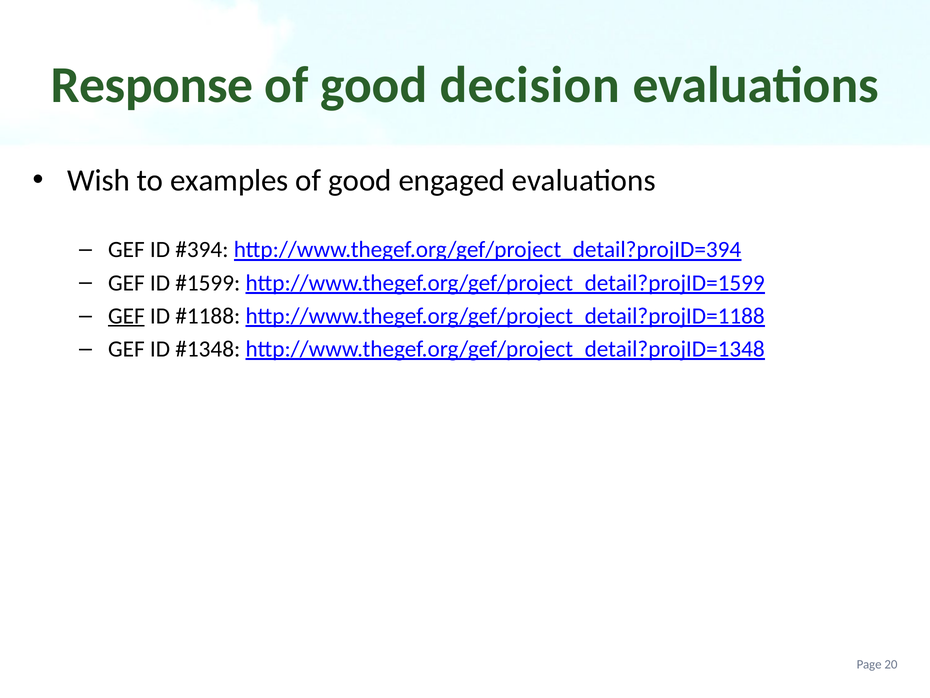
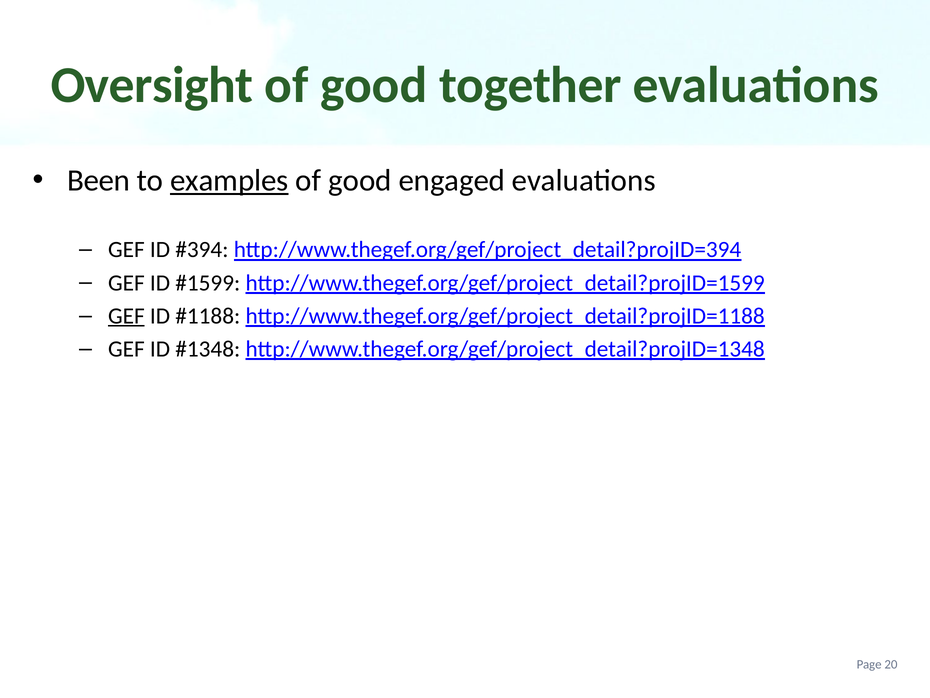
Response: Response -> Oversight
decision: decision -> together
Wish: Wish -> Been
examples underline: none -> present
